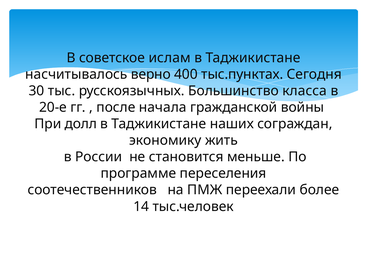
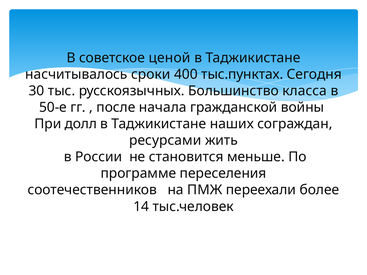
ислам: ислам -> ценой
верно: верно -> сроки
20-е: 20-е -> 50-е
экономику: экономику -> ресурсами
